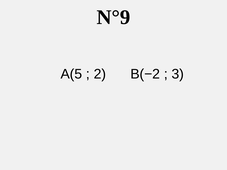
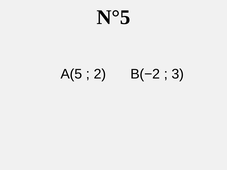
N°9: N°9 -> N°5
